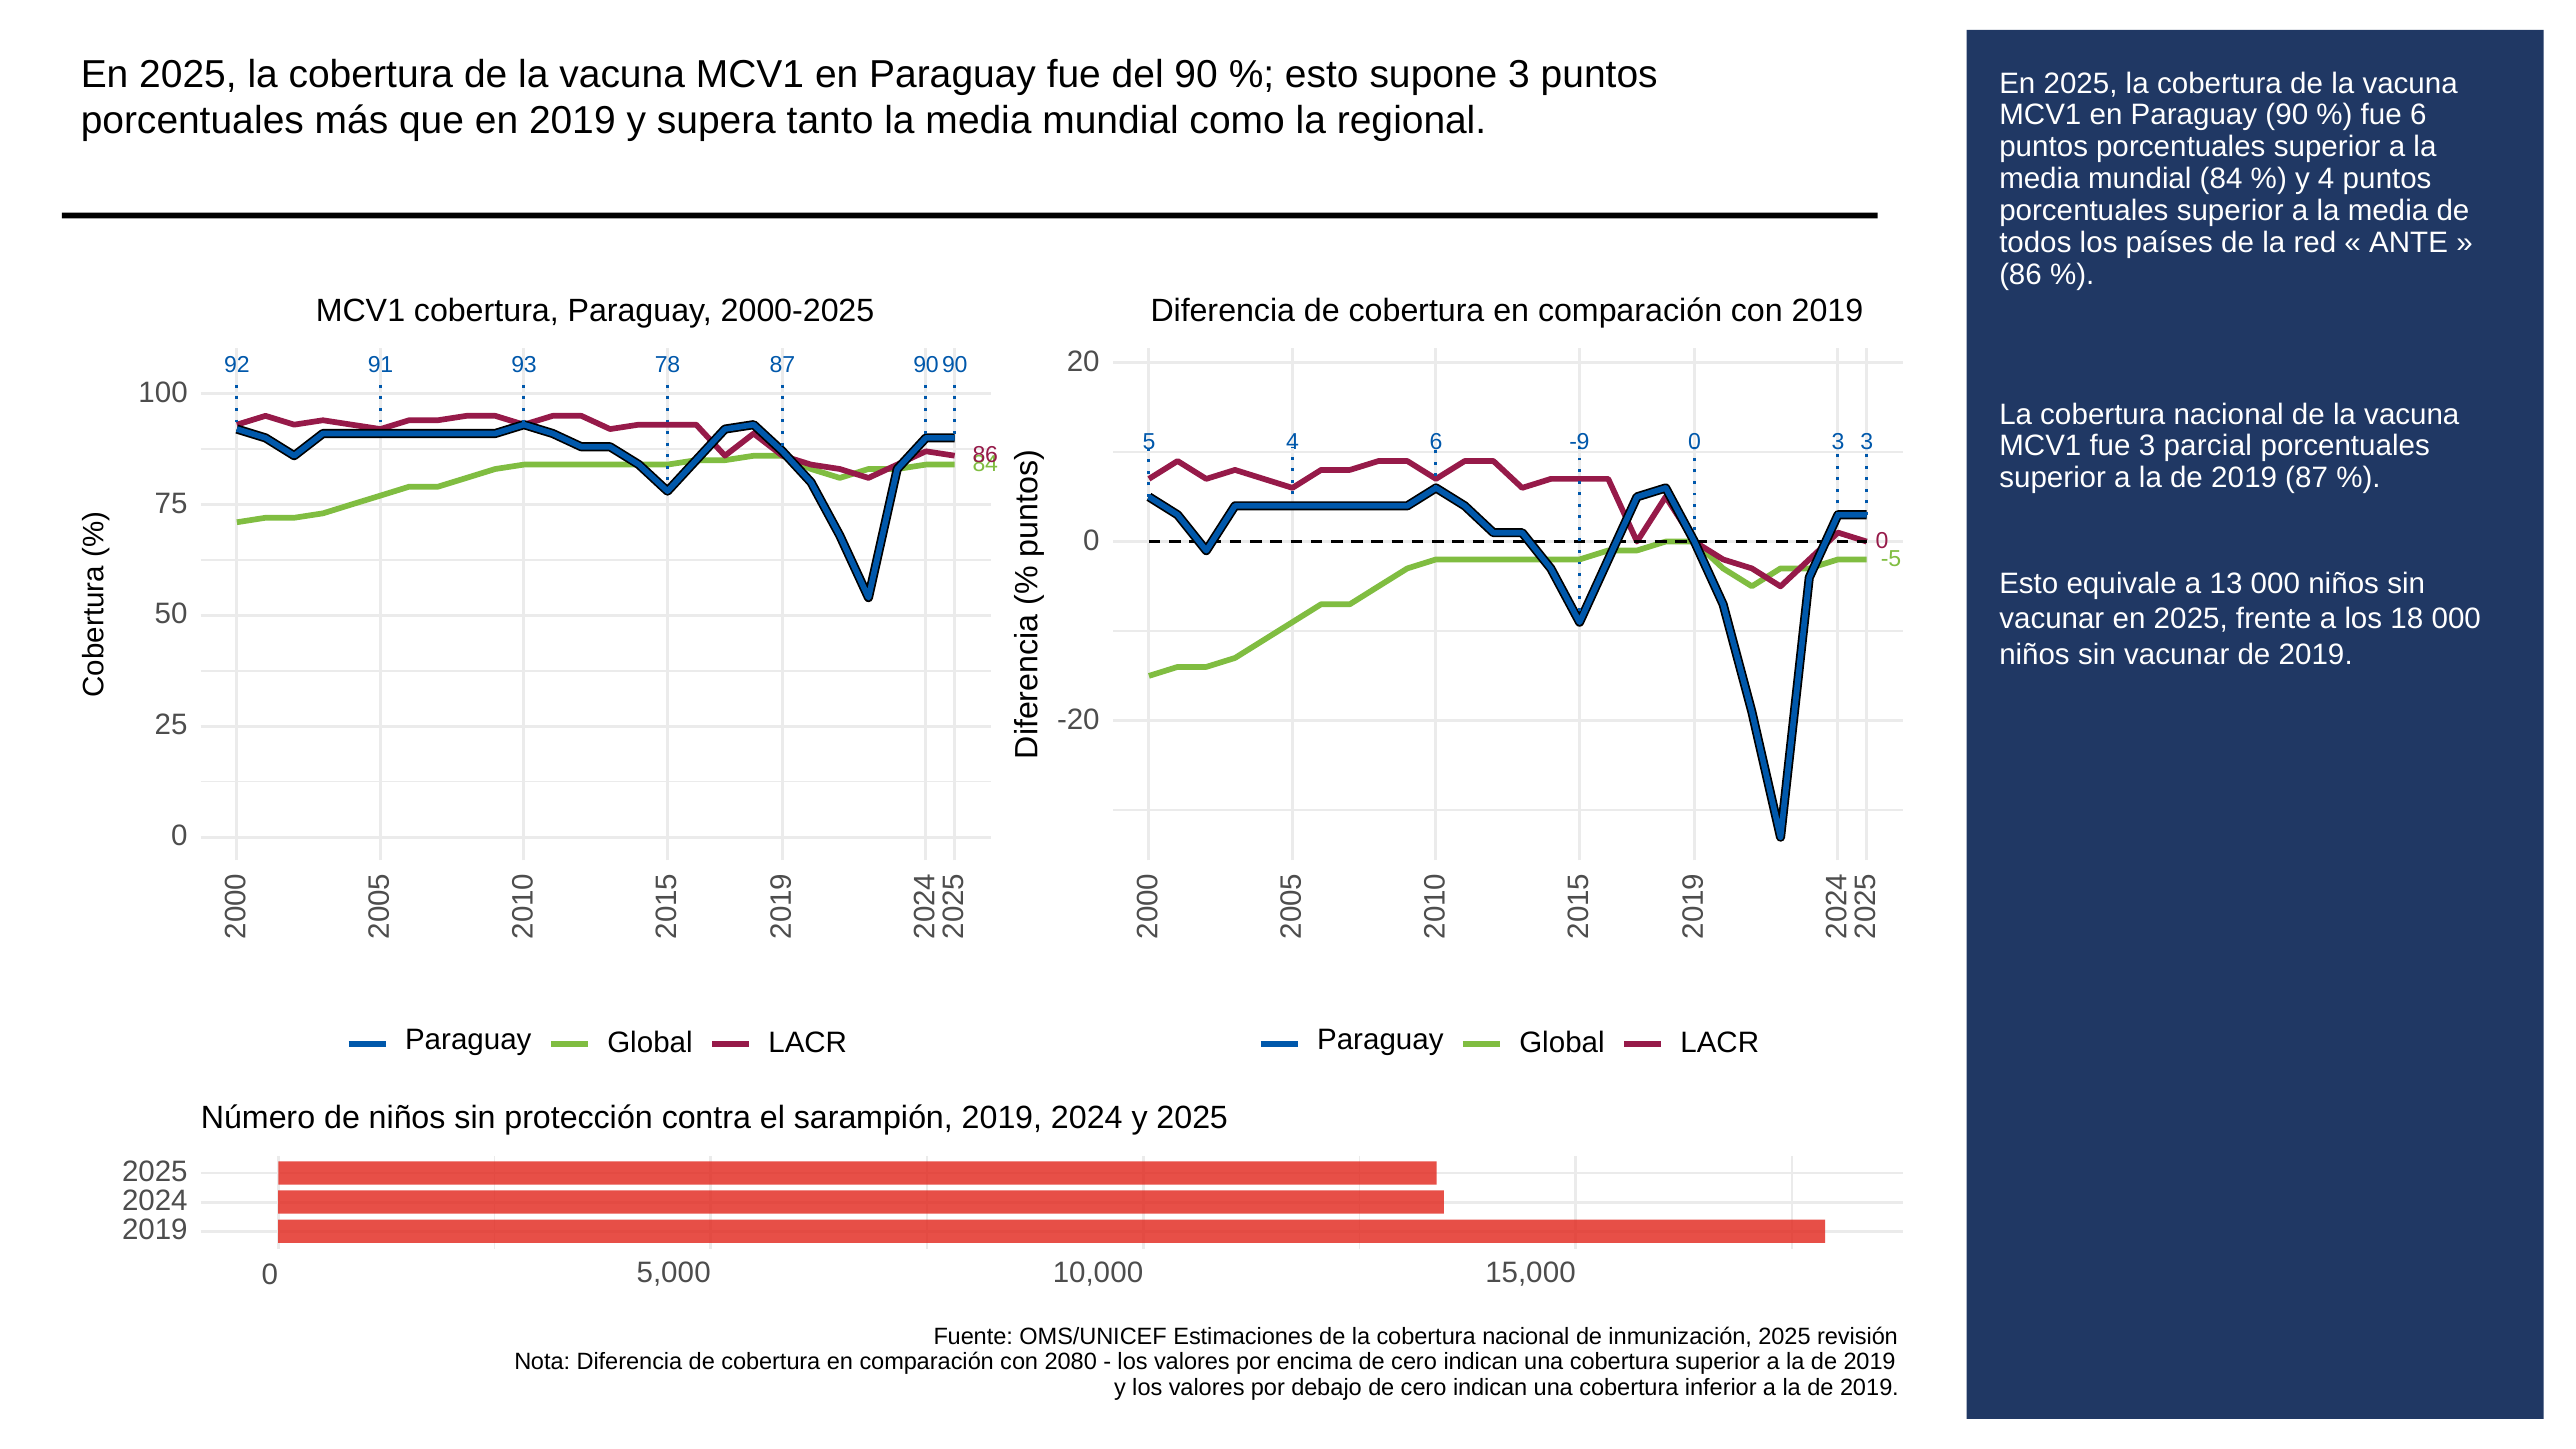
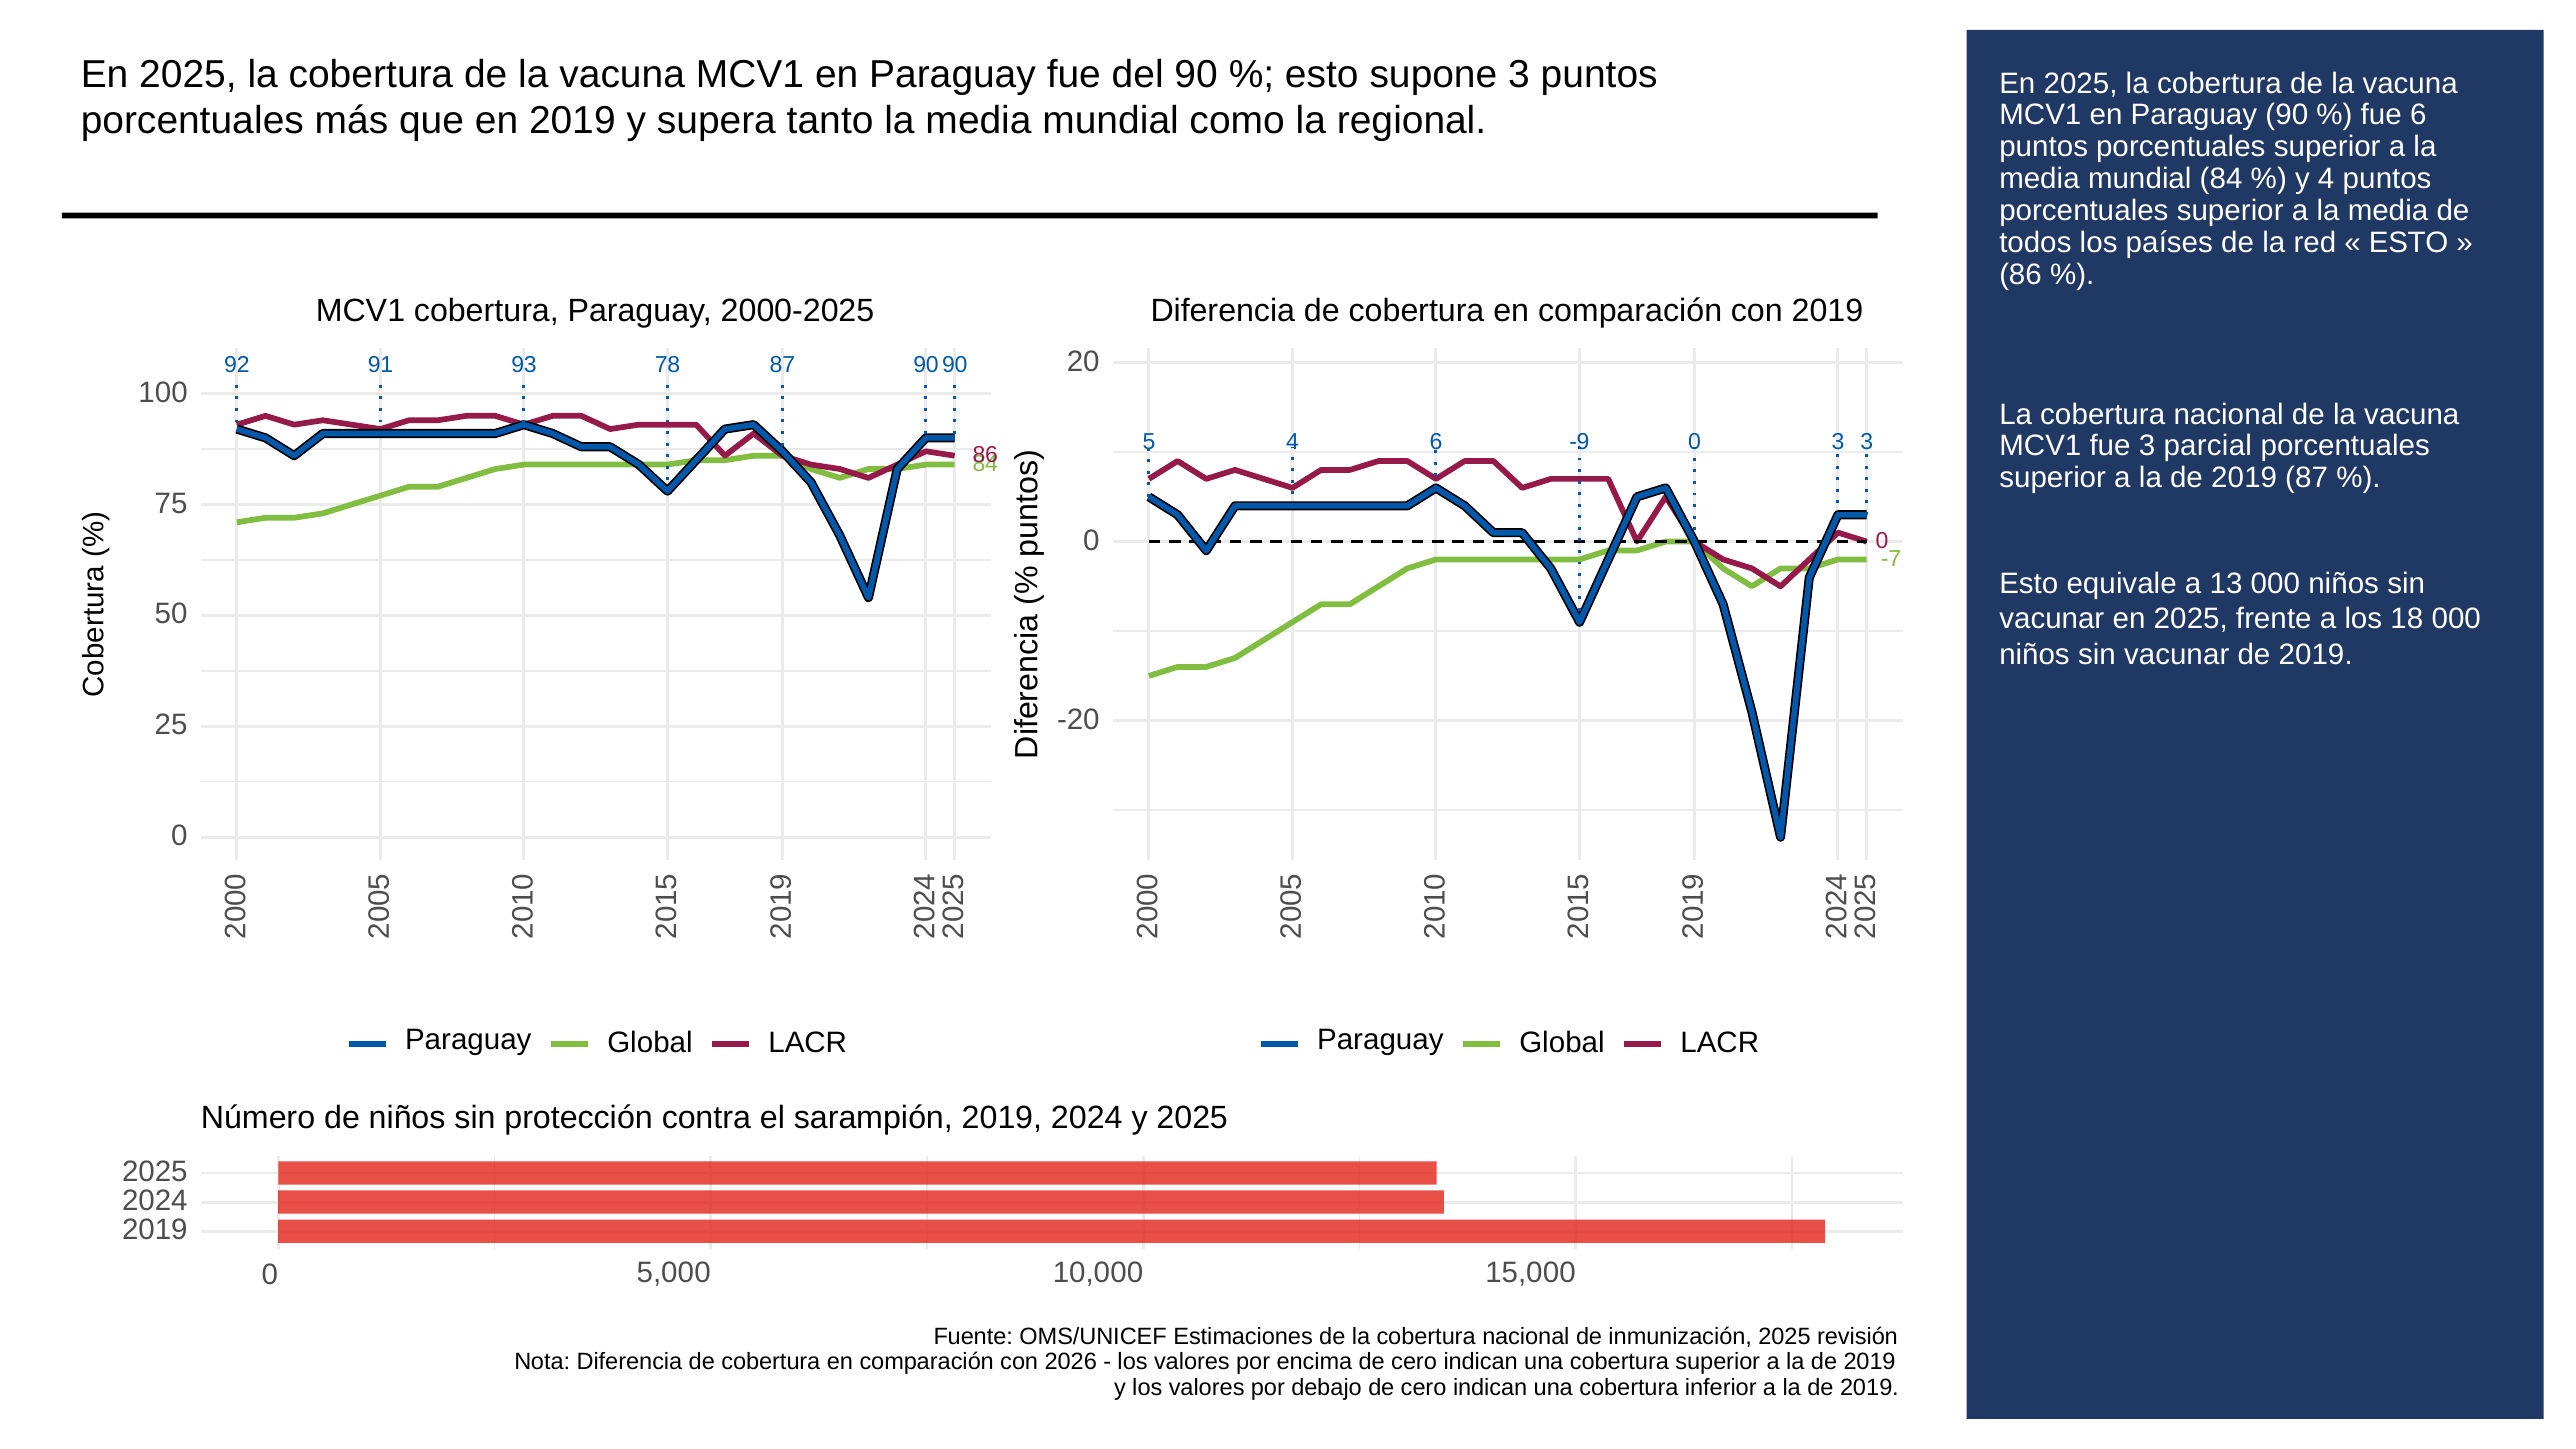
ANTE at (2408, 243): ANTE -> ESTO
-5: -5 -> -7
2080: 2080 -> 2026
